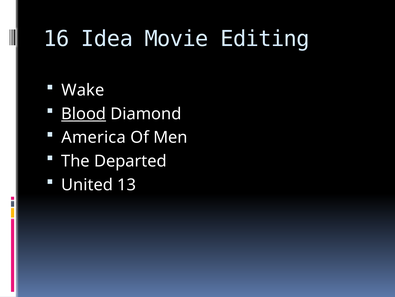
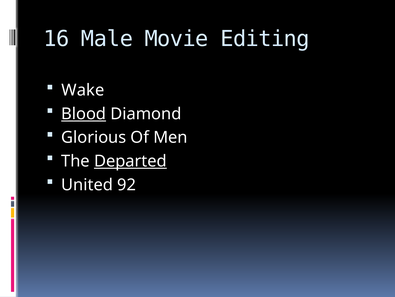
Idea: Idea -> Male
America: America -> Glorious
Departed underline: none -> present
13: 13 -> 92
